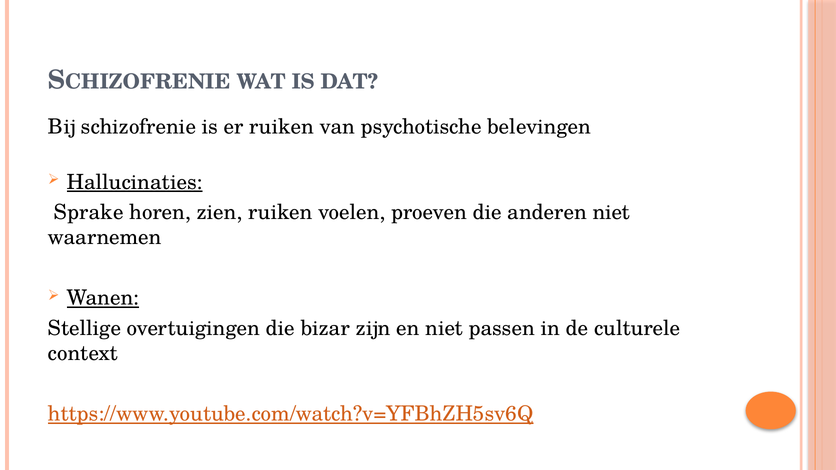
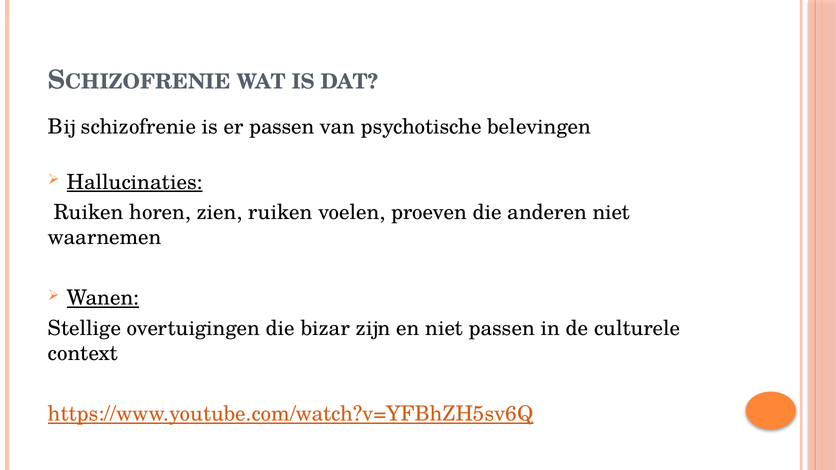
er ruiken: ruiken -> passen
Sprake at (89, 213): Sprake -> Ruiken
